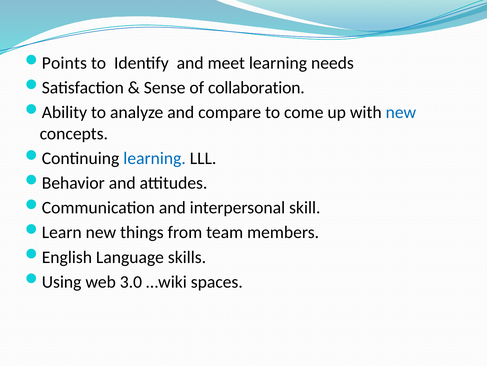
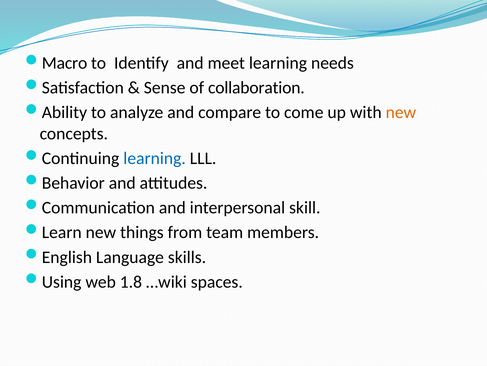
Points: Points -> Macro
new at (401, 112) colour: blue -> orange
3.0: 3.0 -> 1.8
